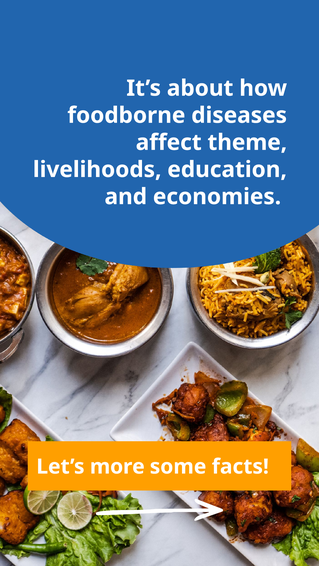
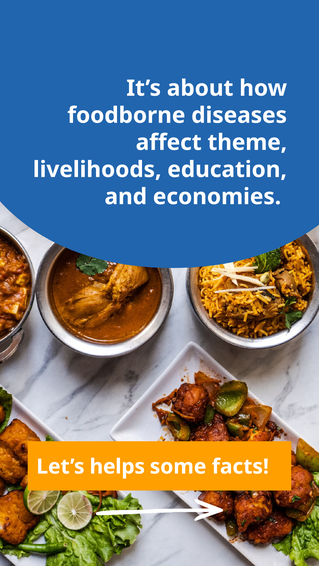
more: more -> helps
